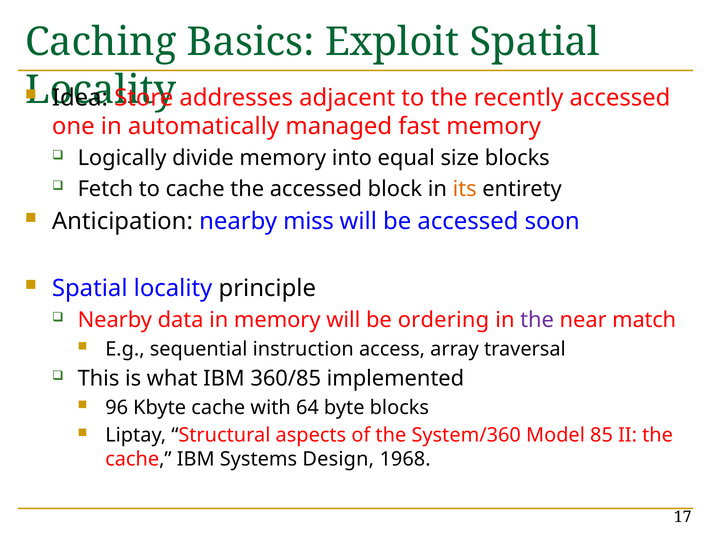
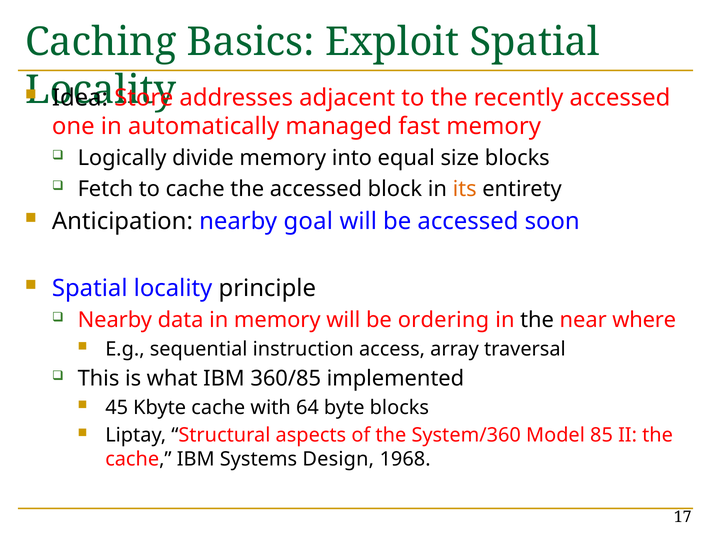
miss: miss -> goal
the at (537, 320) colour: purple -> black
match: match -> where
96: 96 -> 45
